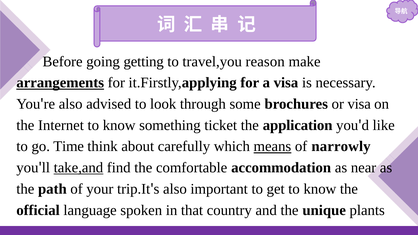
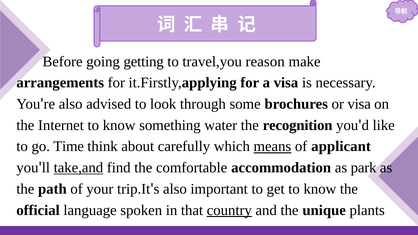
arrangements underline: present -> none
ticket: ticket -> water
application: application -> recognition
narrowly: narrowly -> applicant
near: near -> park
country underline: none -> present
